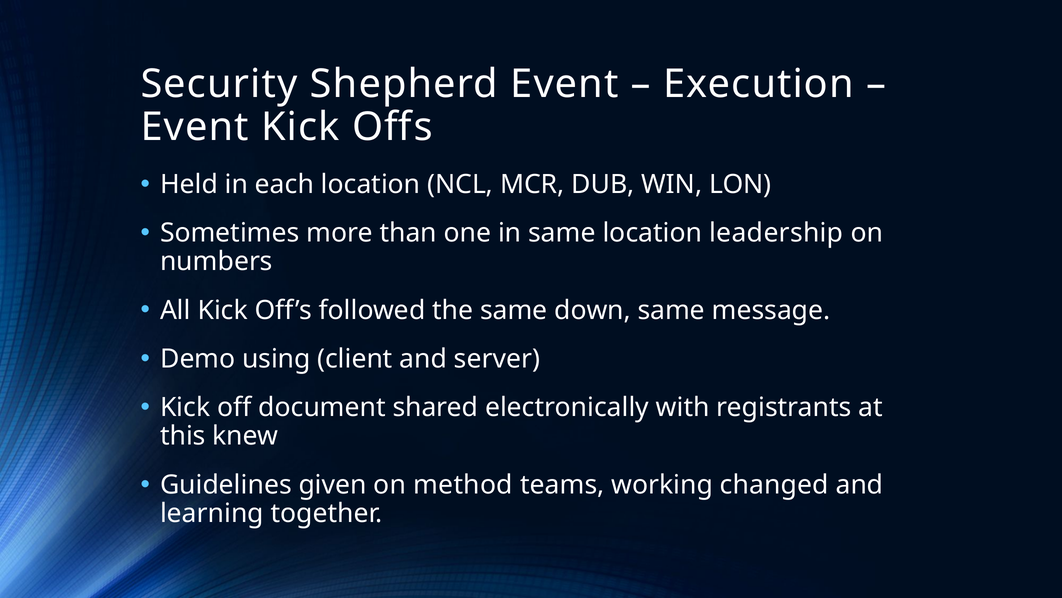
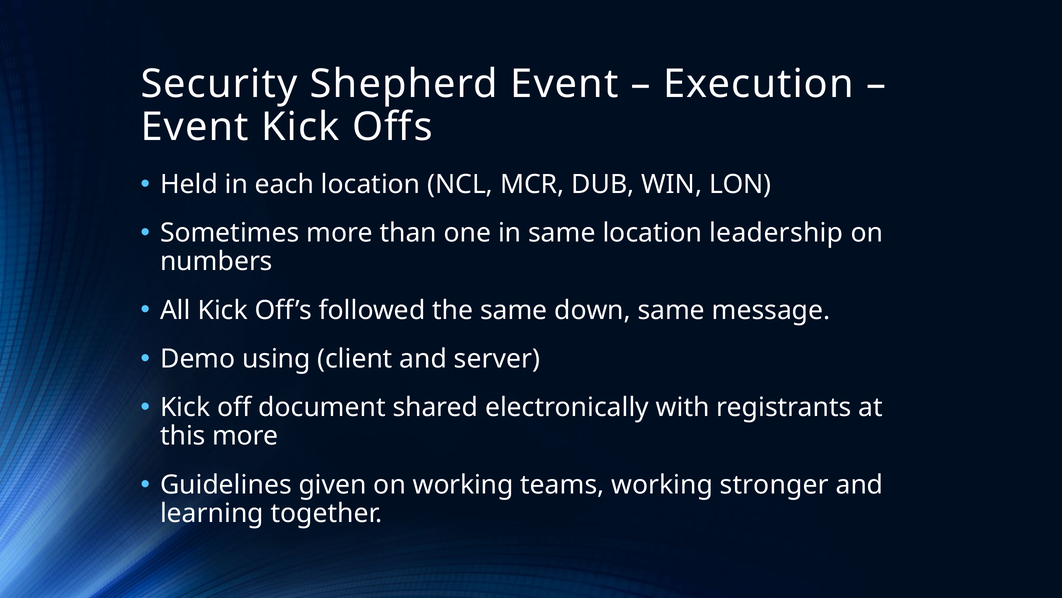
this knew: knew -> more
on method: method -> working
changed: changed -> stronger
